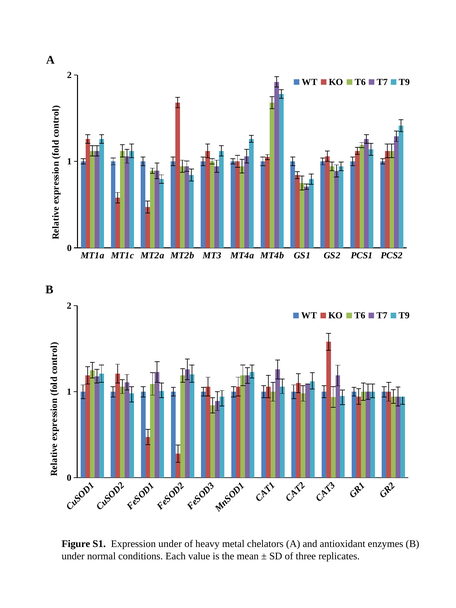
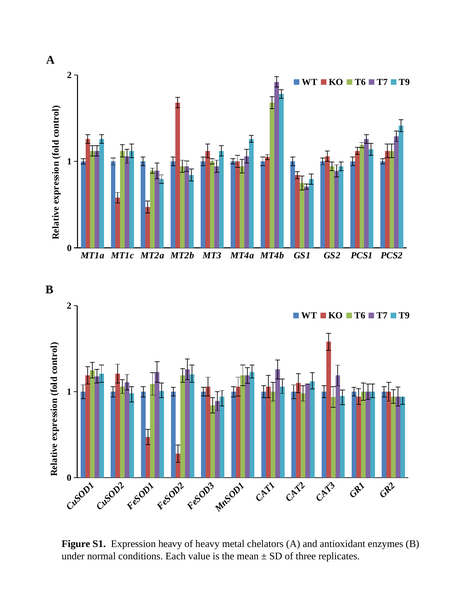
Expression under: under -> heavy
